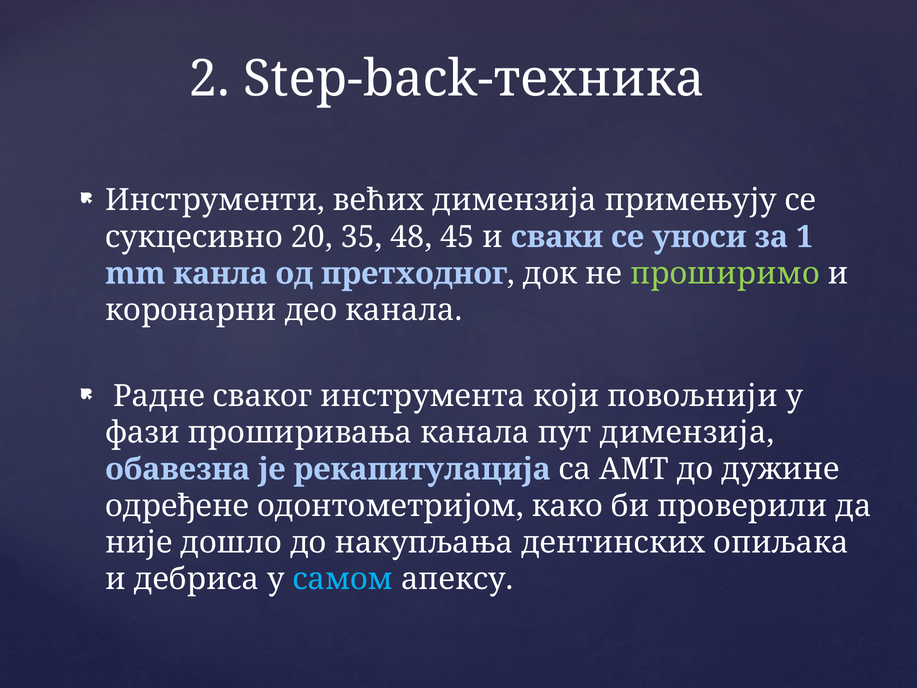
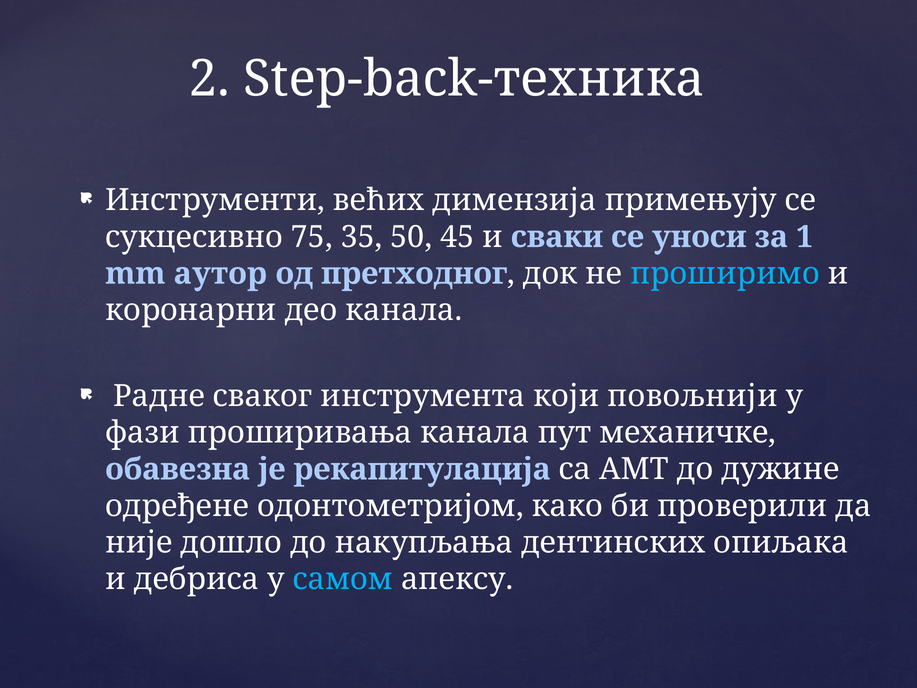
20: 20 -> 75
48: 48 -> 50
канла: канла -> аутор
проширимо colour: light green -> light blue
пут димензија: димензија -> механичке
